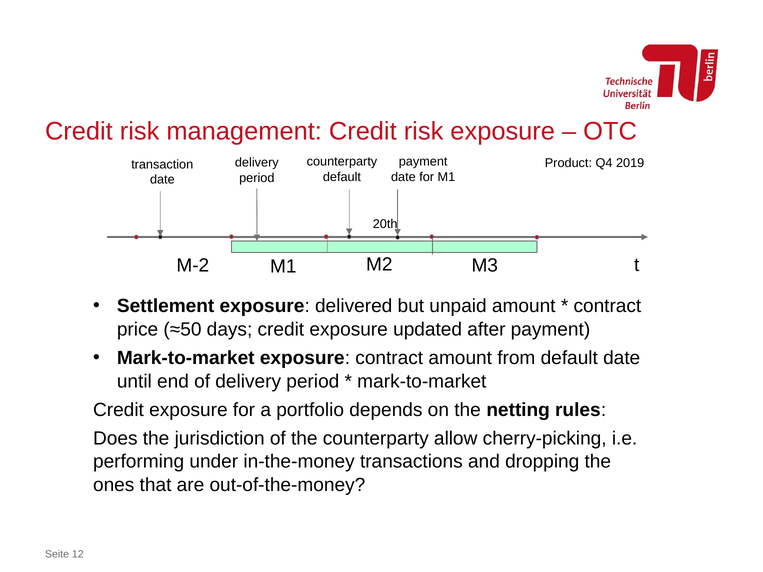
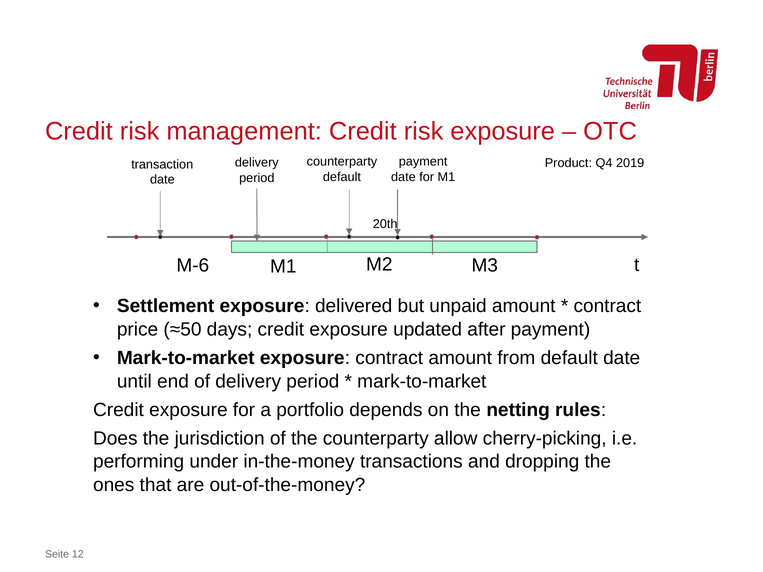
M-2: M-2 -> M-6
